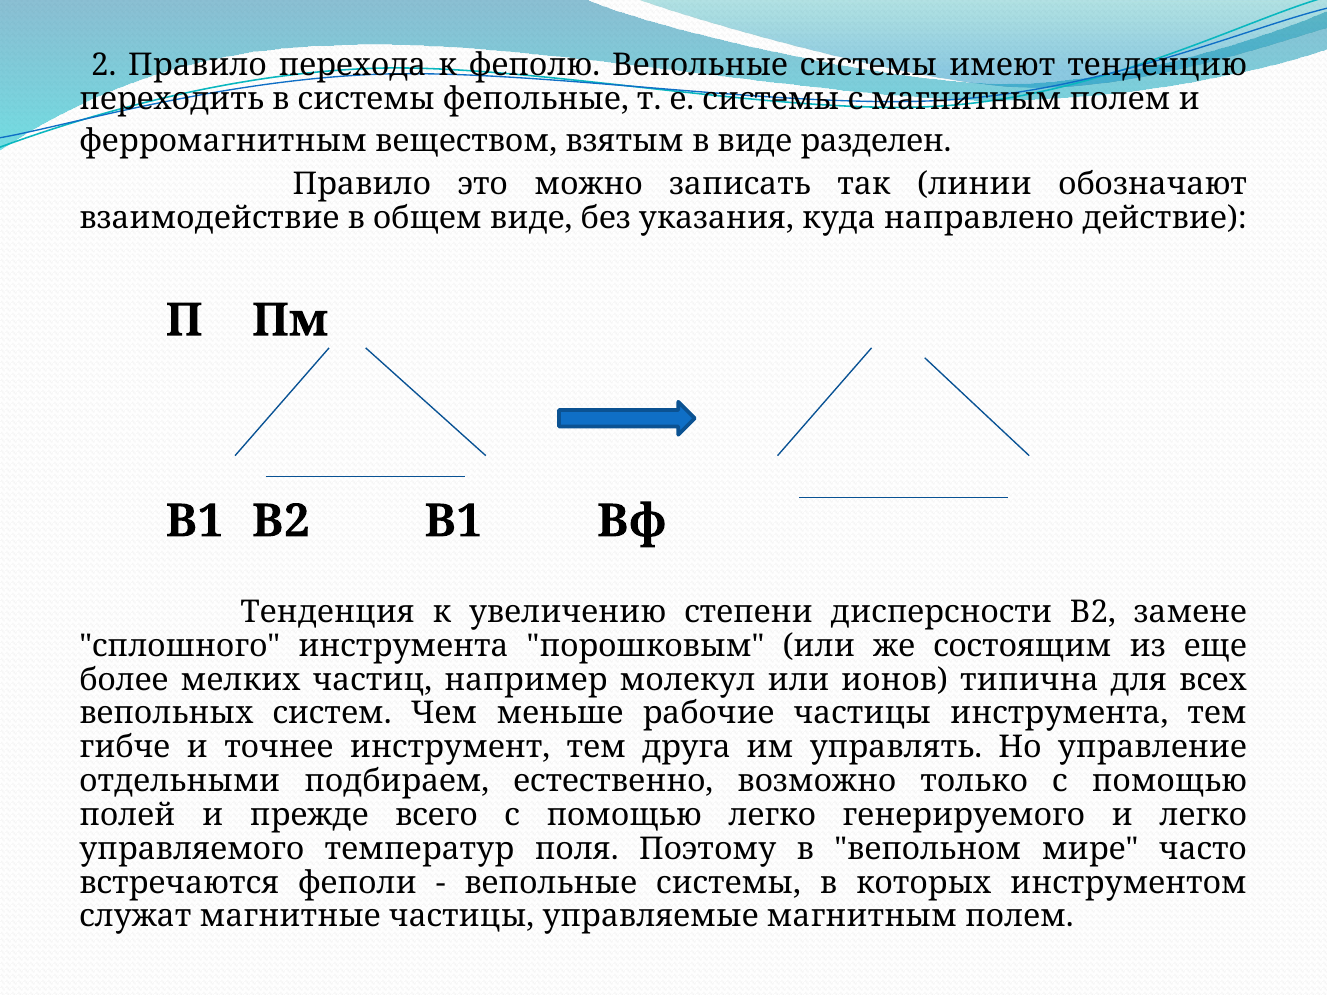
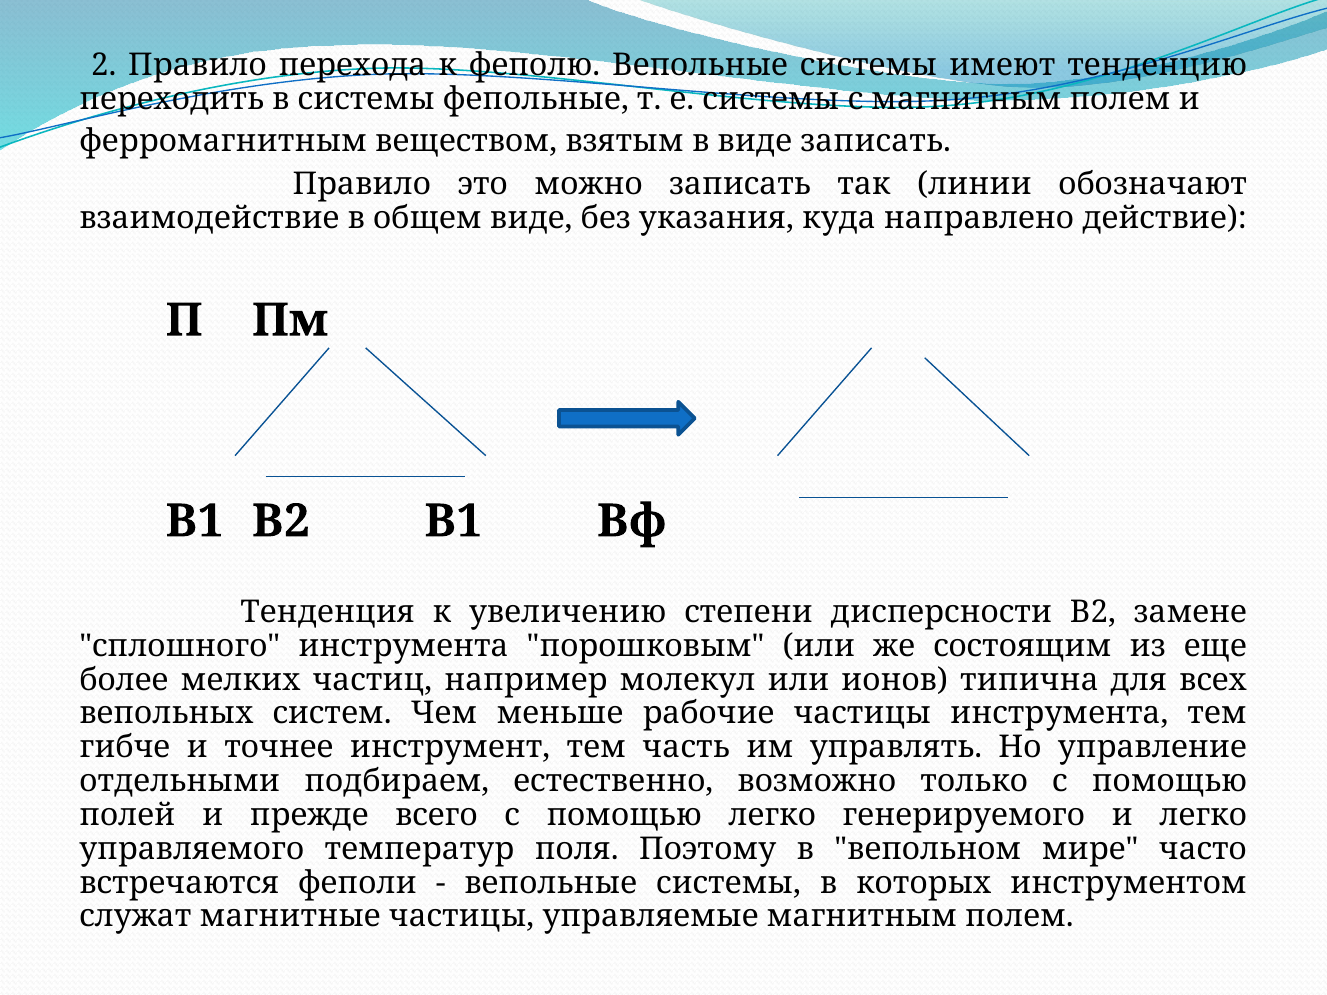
виде разделен: разделен -> записать
друга: друга -> часть
